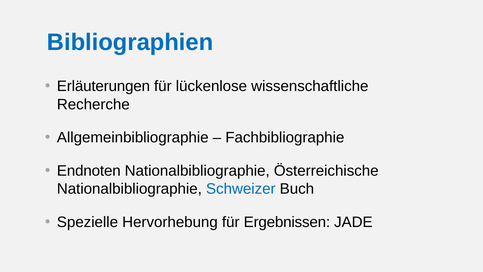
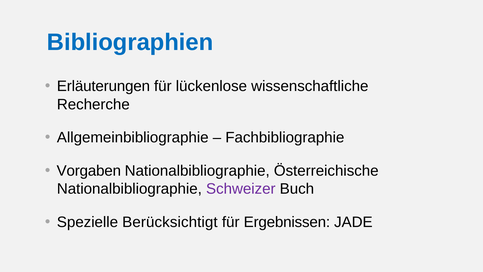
Endnoten: Endnoten -> Vorgaben
Schweizer colour: blue -> purple
Hervorhebung: Hervorhebung -> Berücksichtigt
